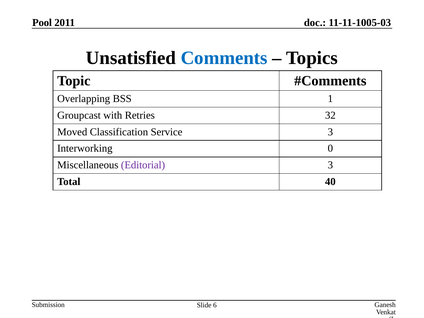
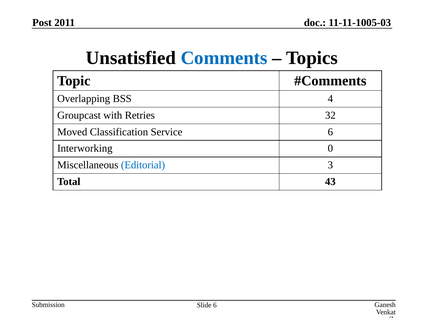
Pool: Pool -> Post
1: 1 -> 4
Service 3: 3 -> 6
Editorial colour: purple -> blue
40: 40 -> 43
